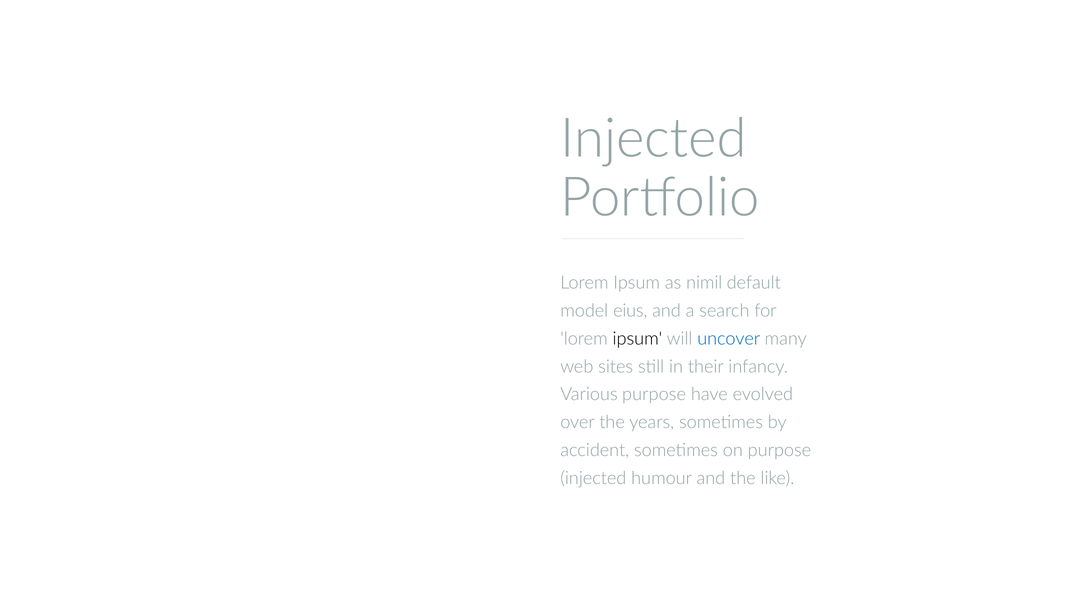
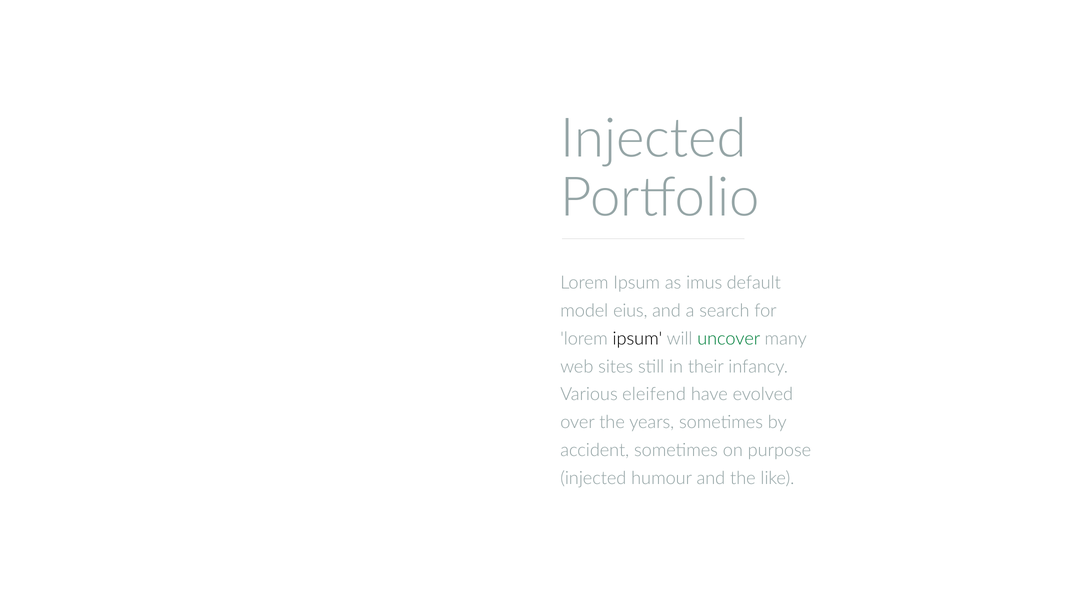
nimil: nimil -> imus
uncover colour: blue -> green
Various purpose: purpose -> eleifend
